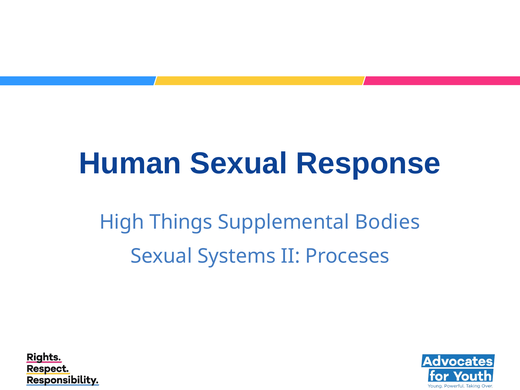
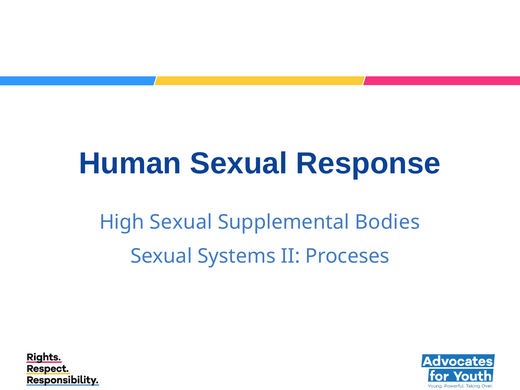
High Things: Things -> Sexual
